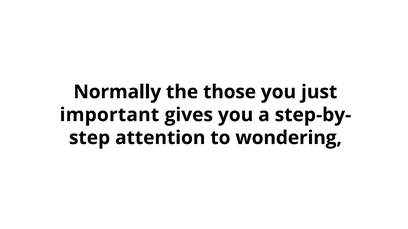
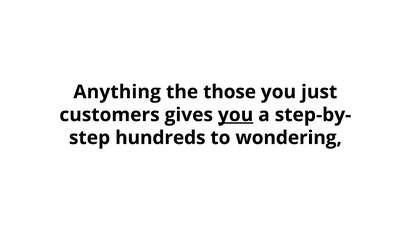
Normally: Normally -> Anything
important: important -> customers
you at (236, 115) underline: none -> present
attention: attention -> hundreds
